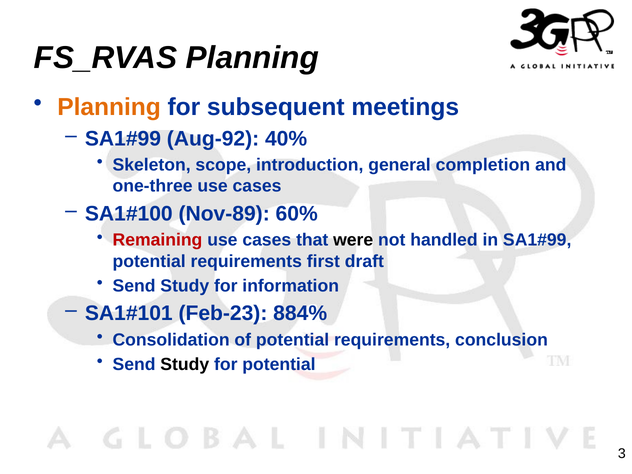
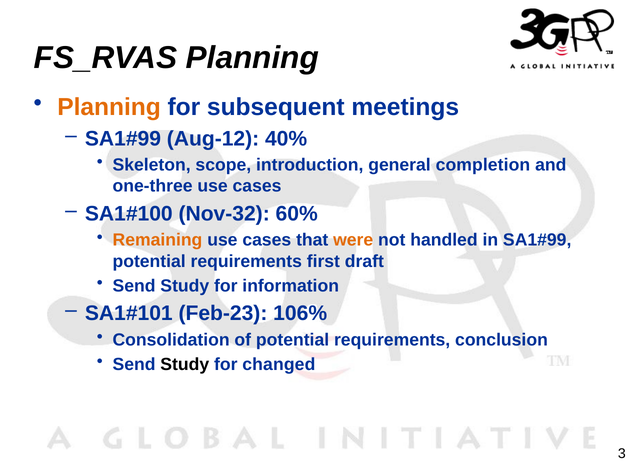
Aug-92: Aug-92 -> Aug-12
Nov-89: Nov-89 -> Nov-32
Remaining colour: red -> orange
were colour: black -> orange
884%: 884% -> 106%
for potential: potential -> changed
